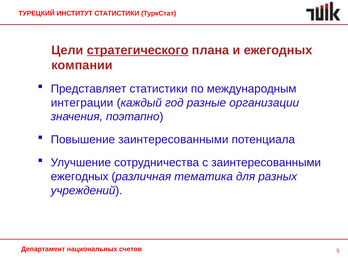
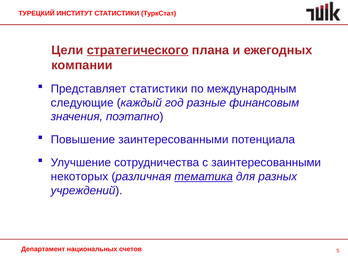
интеграции: интеграции -> следующие
организации: организации -> финансовым
ежегодных at (80, 177): ежегодных -> некоторых
тематика underline: none -> present
